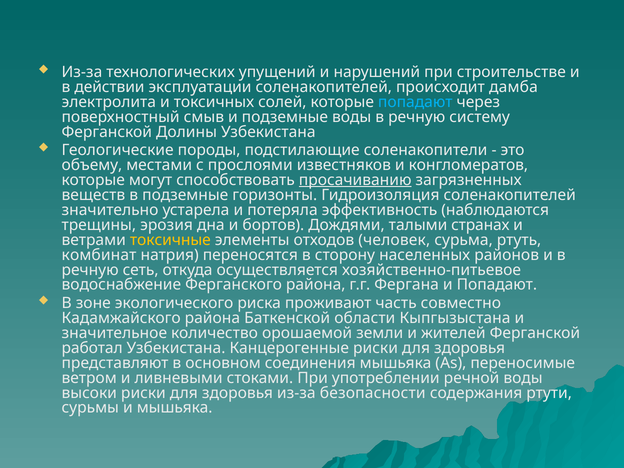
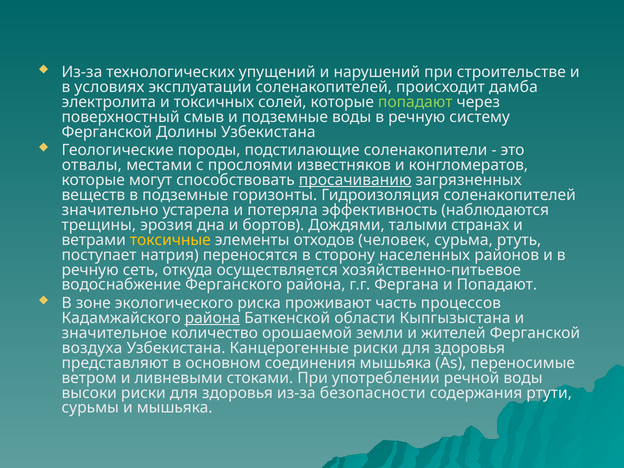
действии: действии -> условиях
попадают at (415, 102) colour: light blue -> light green
объему: объему -> отвалы
комбинат: комбинат -> поступает
совместно: совместно -> процессов
района at (212, 318) underline: none -> present
работал: работал -> воздуха
